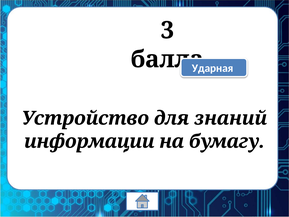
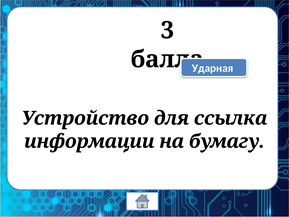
знаний: знаний -> ссылка
